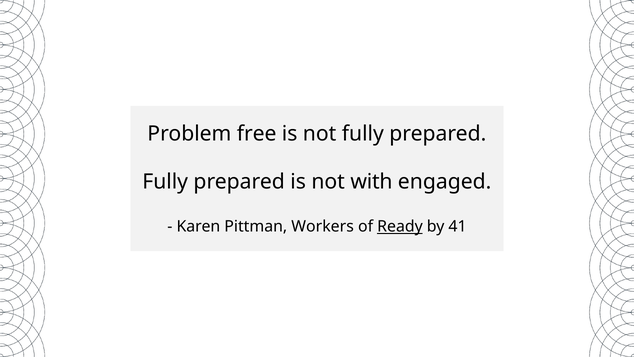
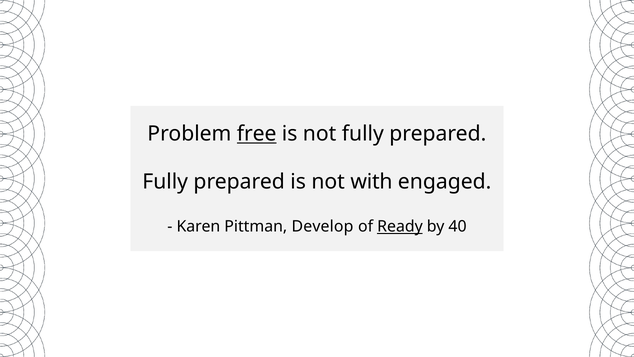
free underline: none -> present
Workers: Workers -> Develop
41: 41 -> 40
